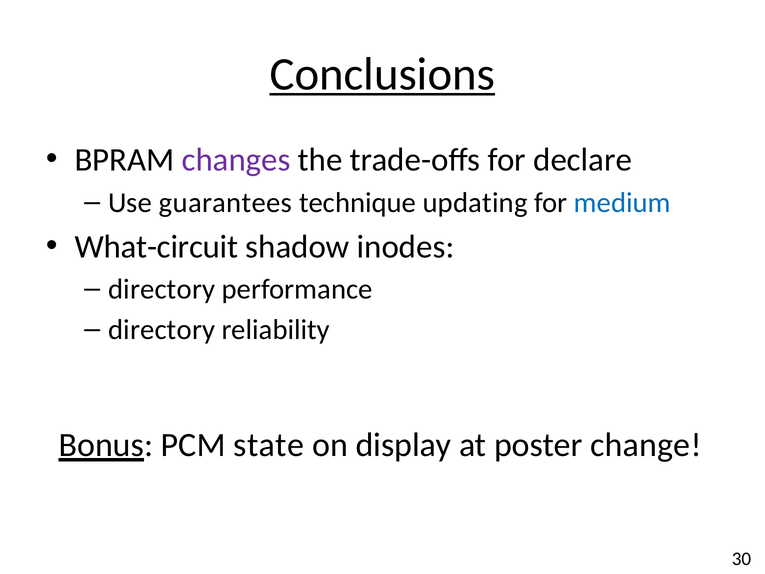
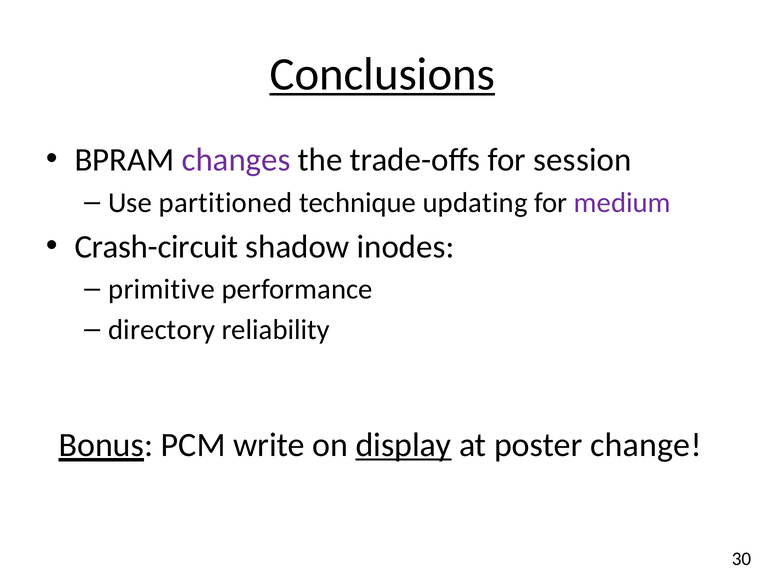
declare: declare -> session
guarantees: guarantees -> partitioned
medium colour: blue -> purple
What-circuit: What-circuit -> Crash-circuit
directory at (162, 289): directory -> primitive
state: state -> write
display underline: none -> present
